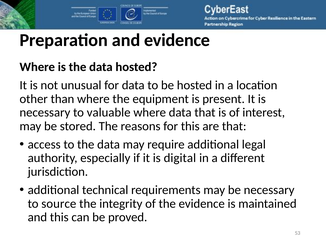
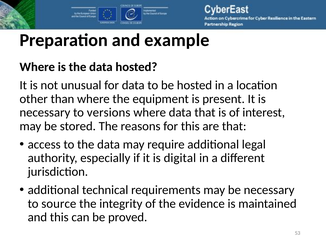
and evidence: evidence -> example
valuable: valuable -> versions
